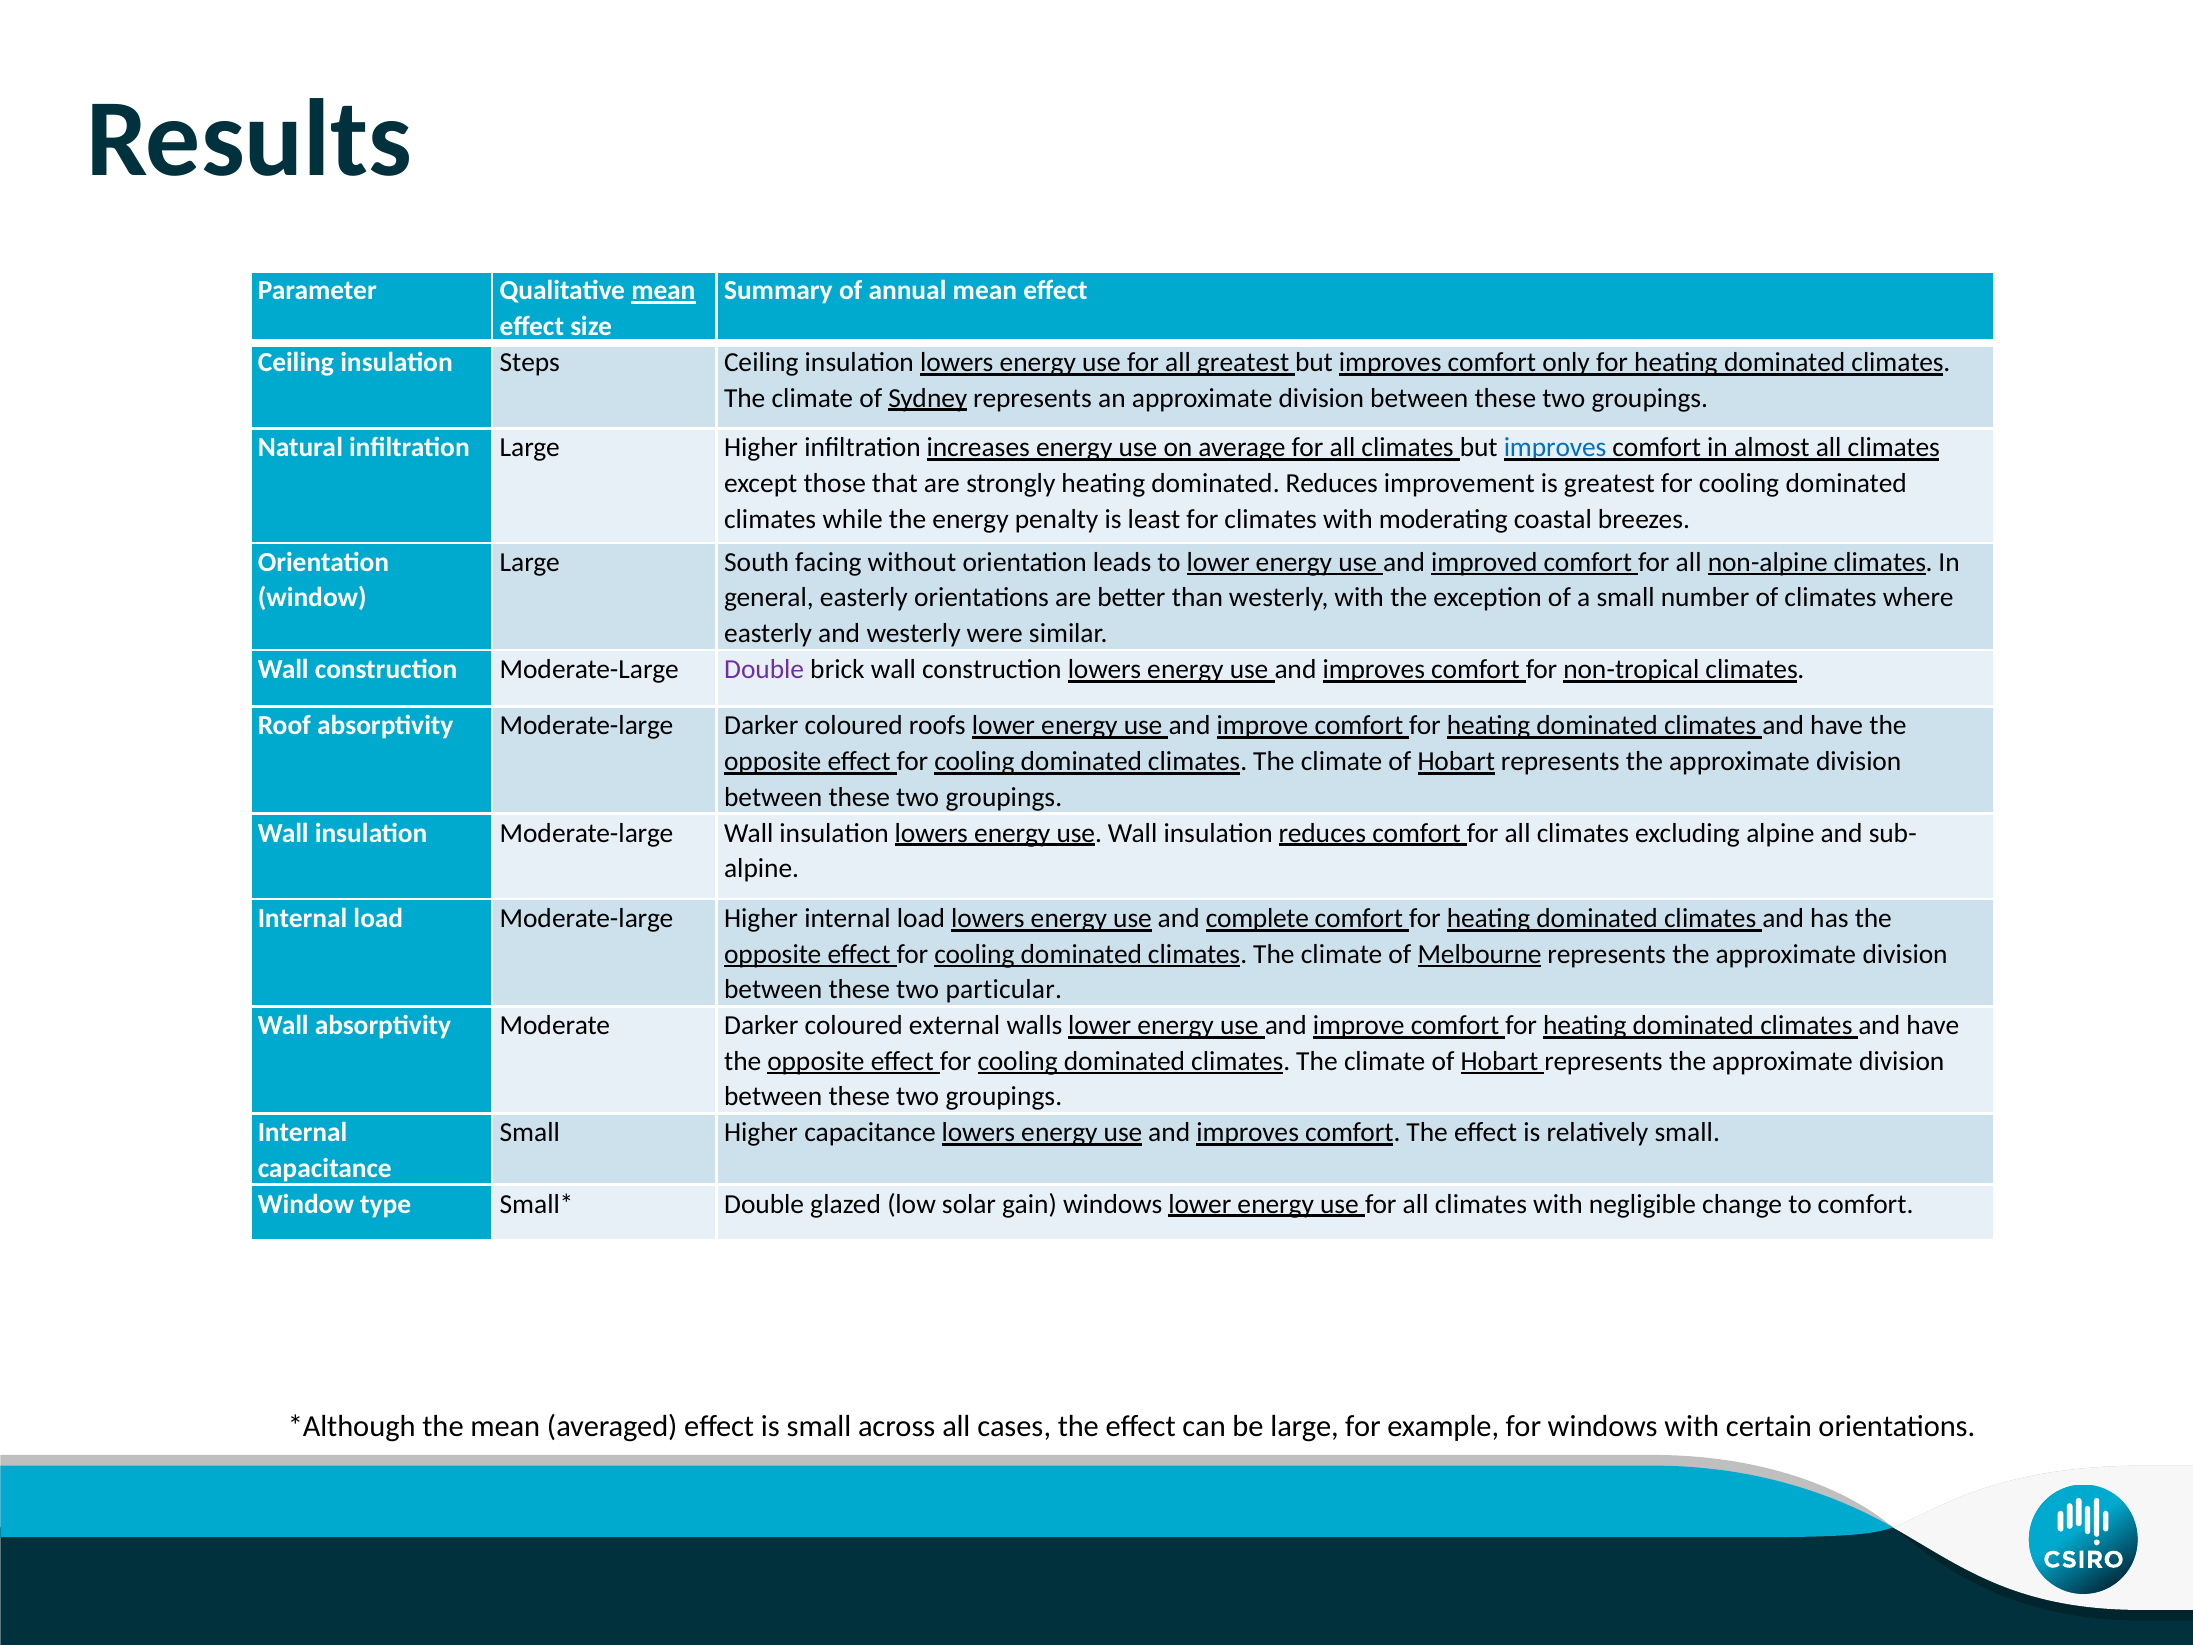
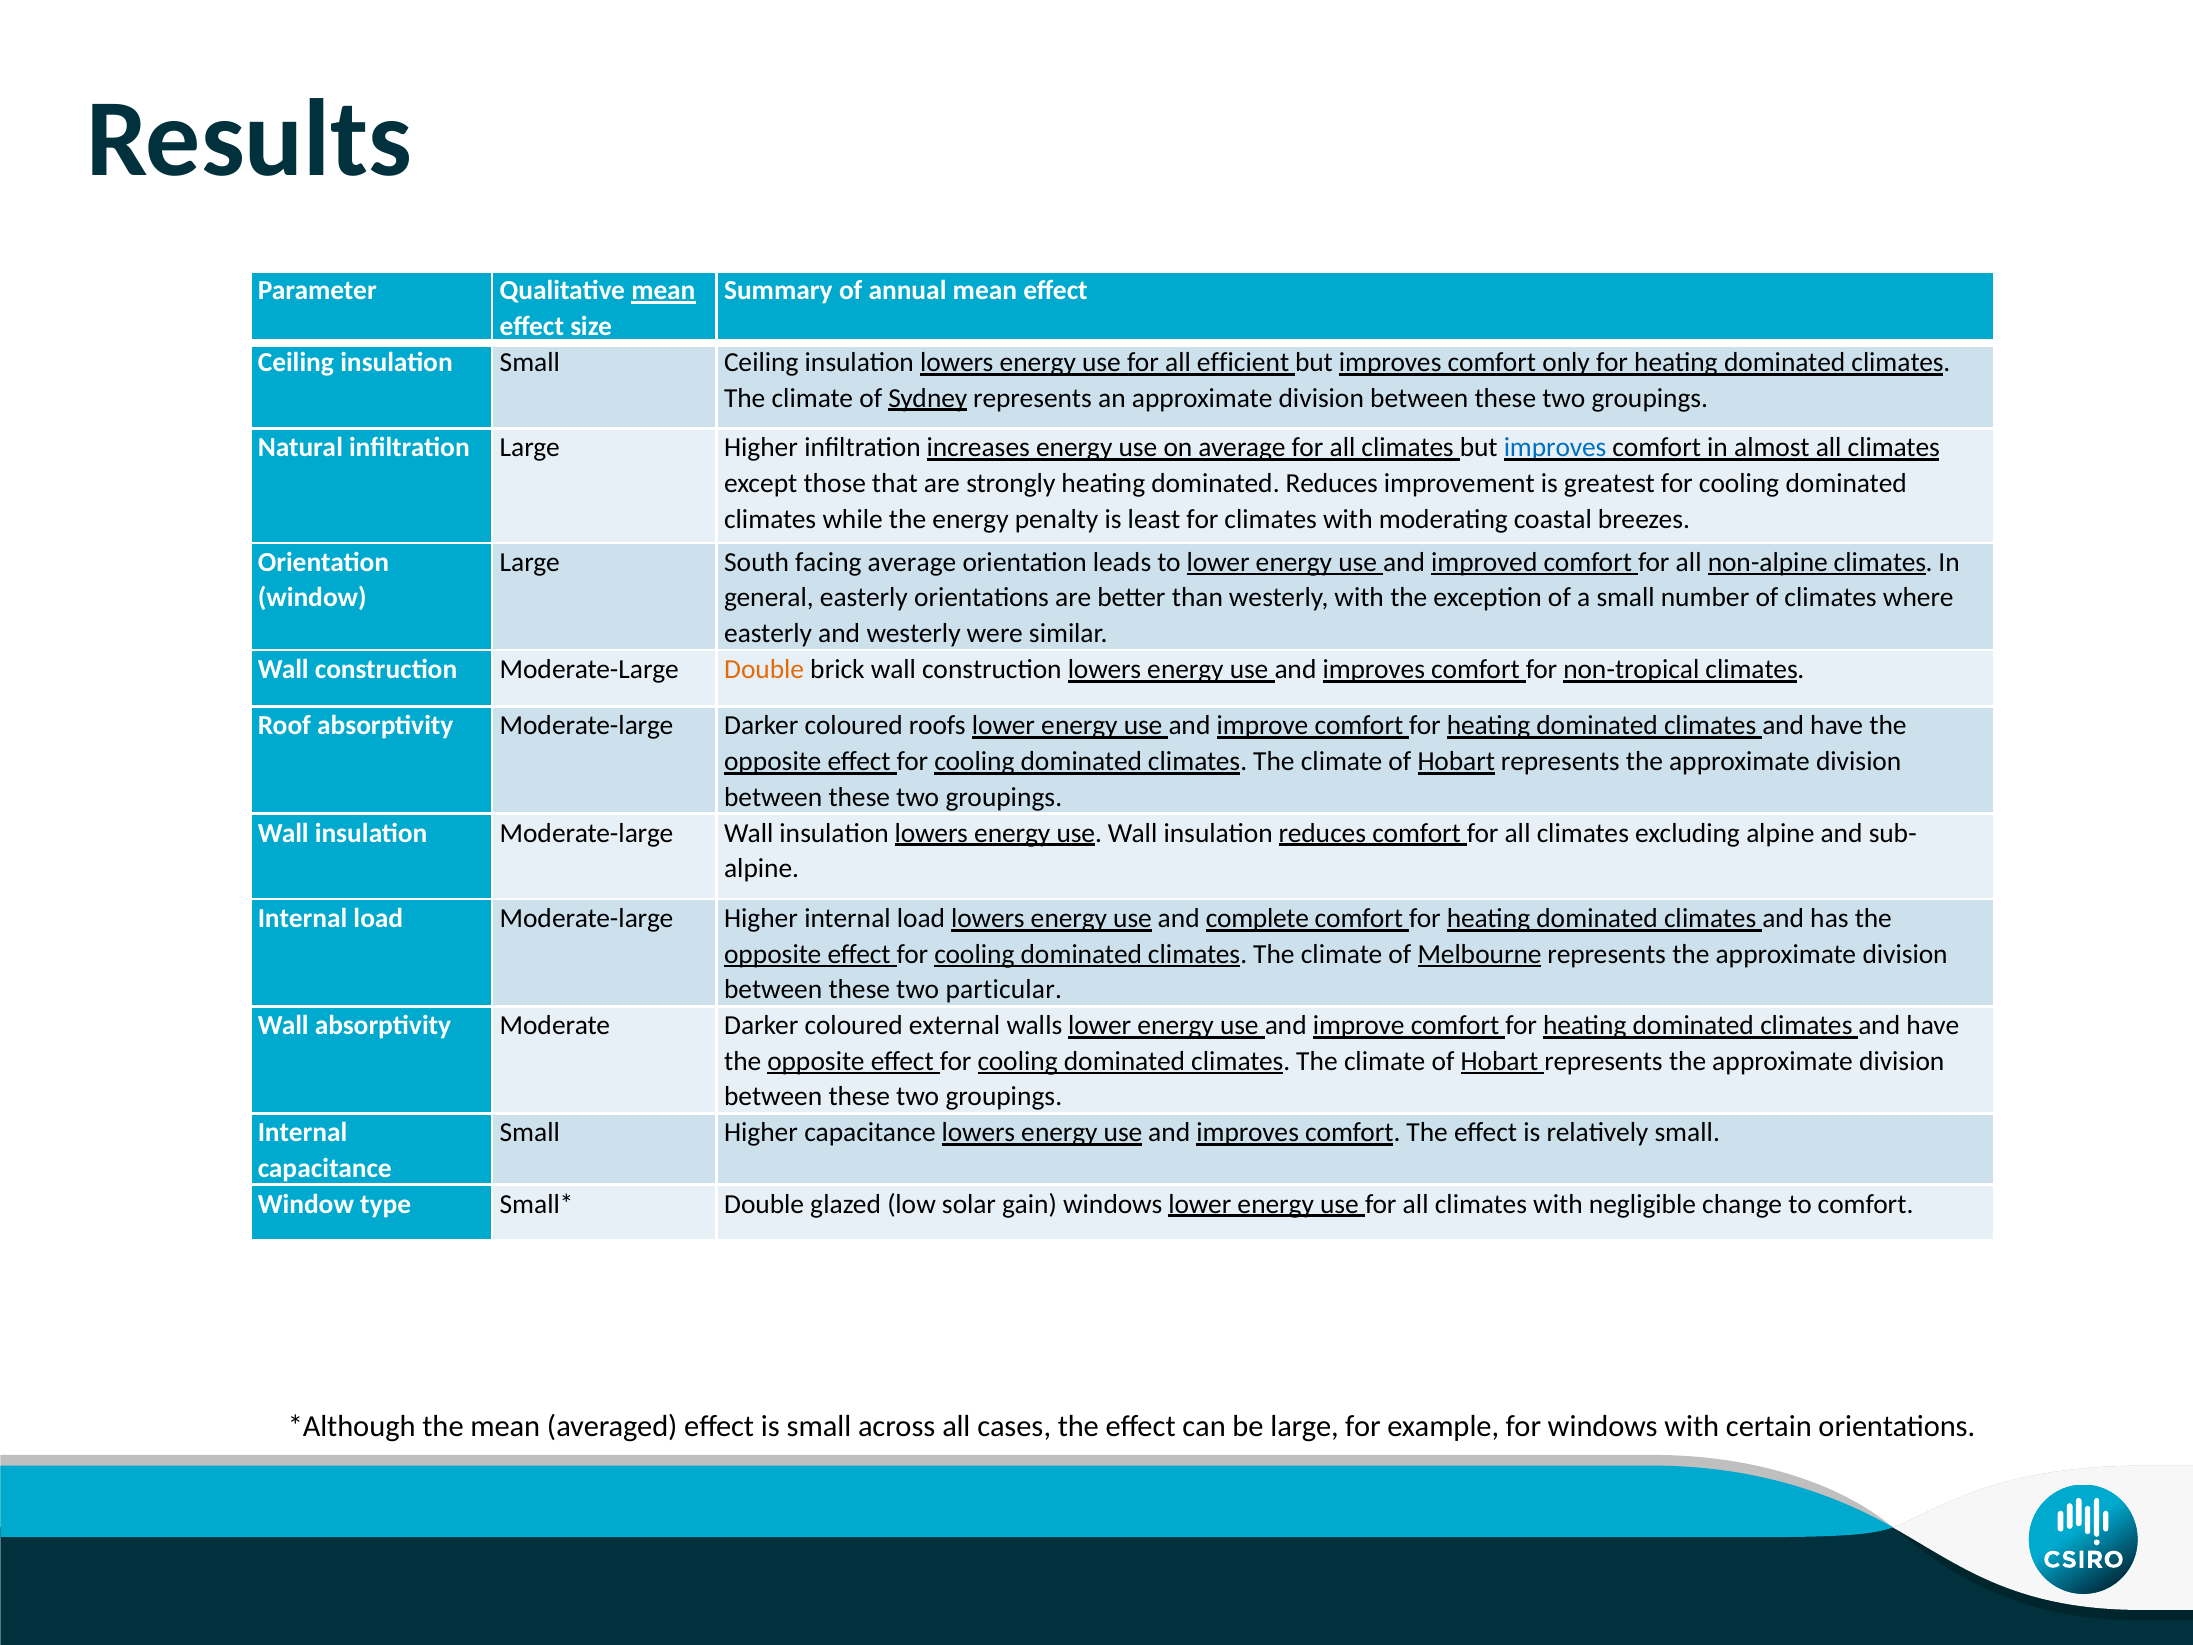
insulation Steps: Steps -> Small
all greatest: greatest -> efficient
facing without: without -> average
Double at (764, 669) colour: purple -> orange
